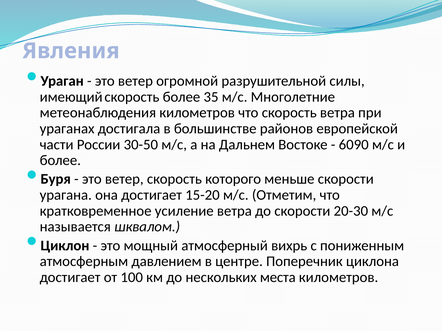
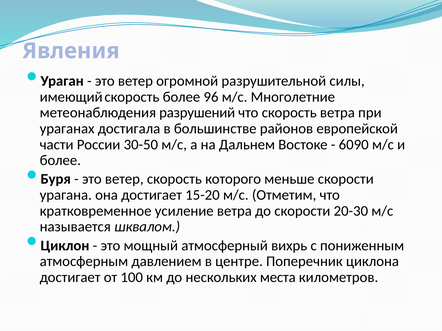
35: 35 -> 96
метеонаблюдения километров: километров -> разрушений
